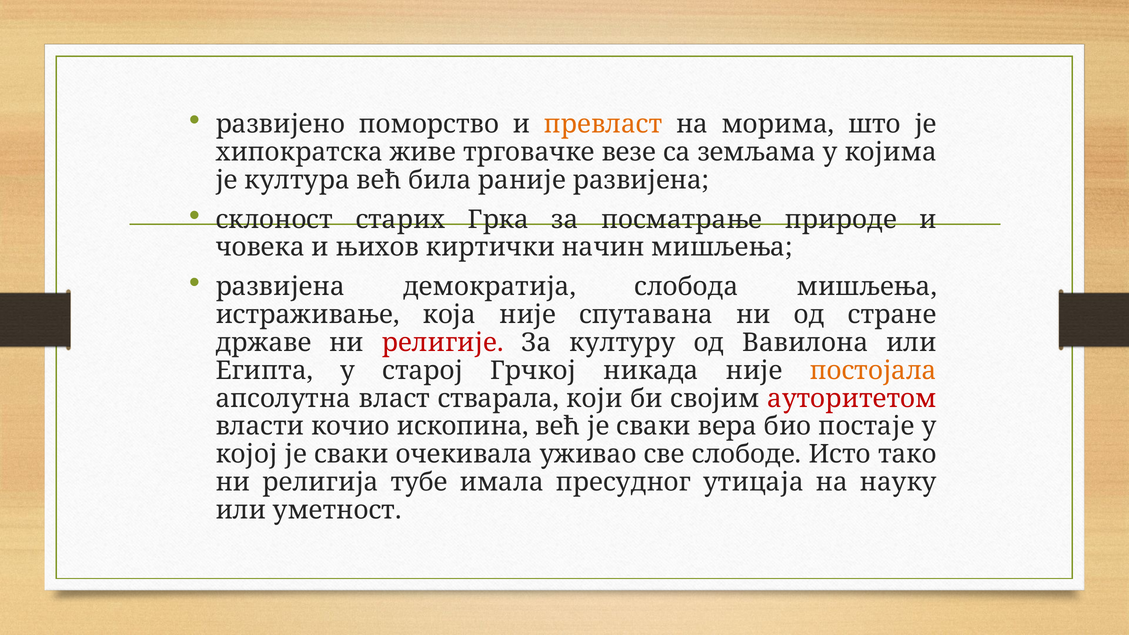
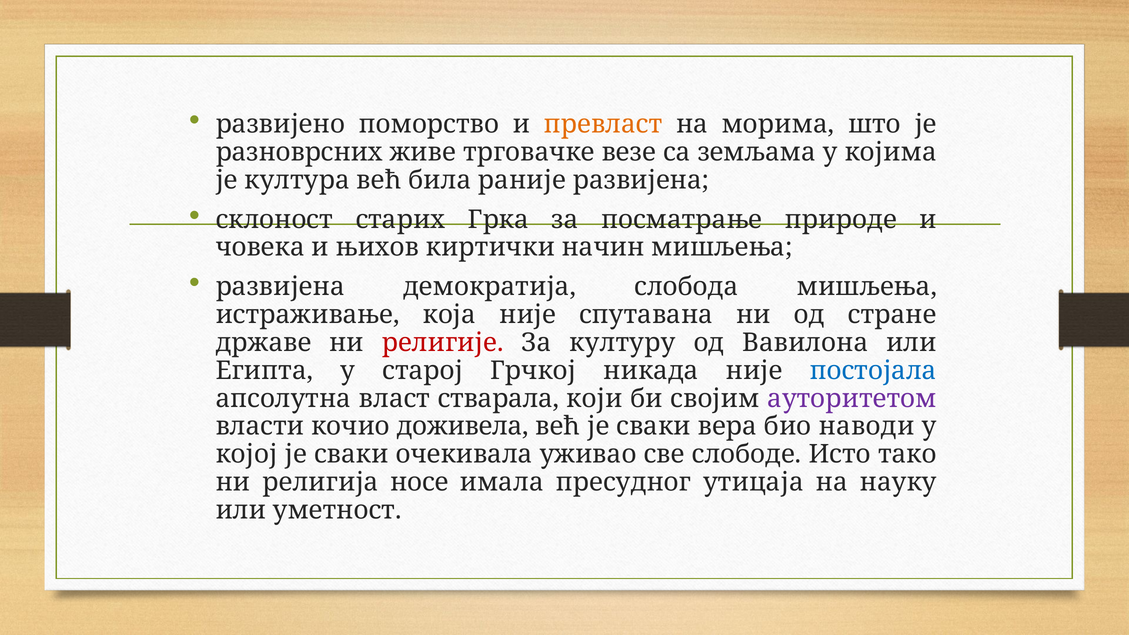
хипократска: хипократска -> разноврсних
постојала colour: orange -> blue
ауторитетом colour: red -> purple
ископина: ископина -> доживела
постаје: постаје -> наводи
тубе: тубе -> носе
